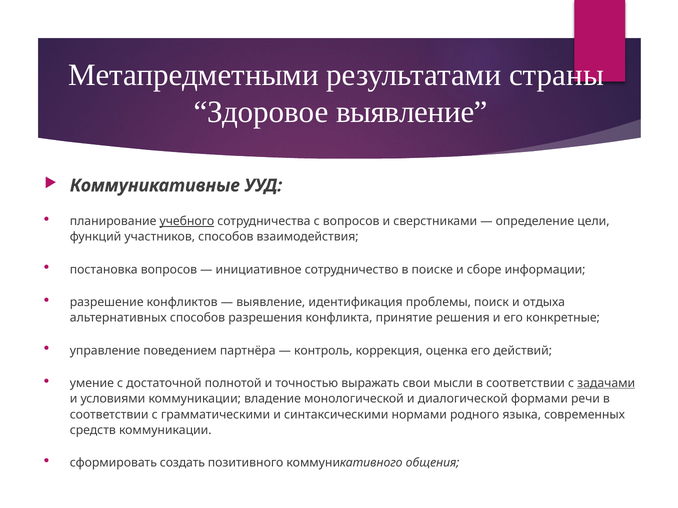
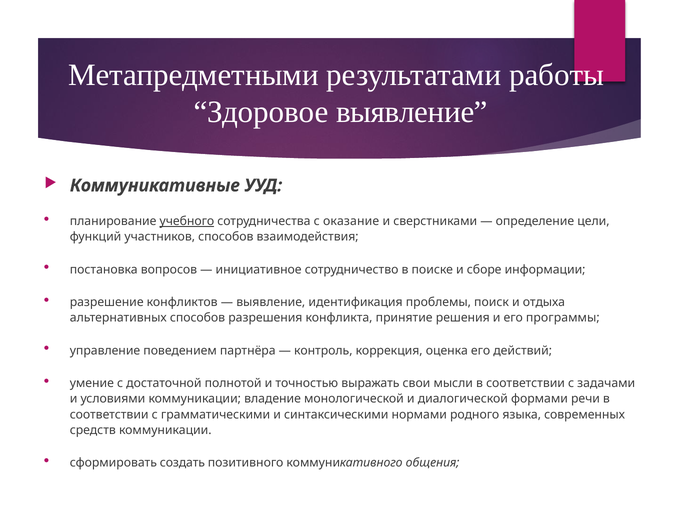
страны: страны -> работы
с вопросов: вопросов -> оказание
конкретные: конкретные -> программы
задачами underline: present -> none
